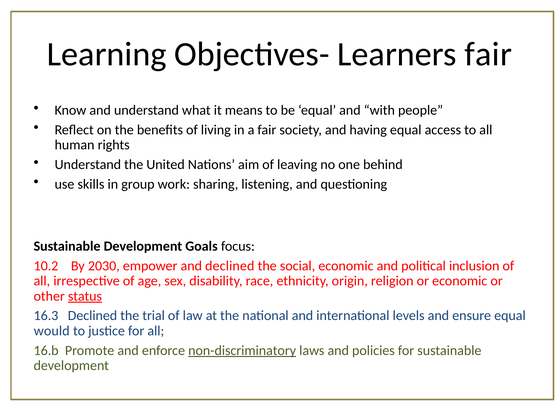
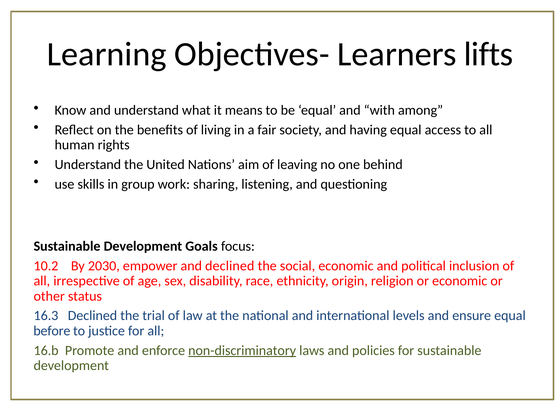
Learners fair: fair -> lifts
people: people -> among
status underline: present -> none
would: would -> before
